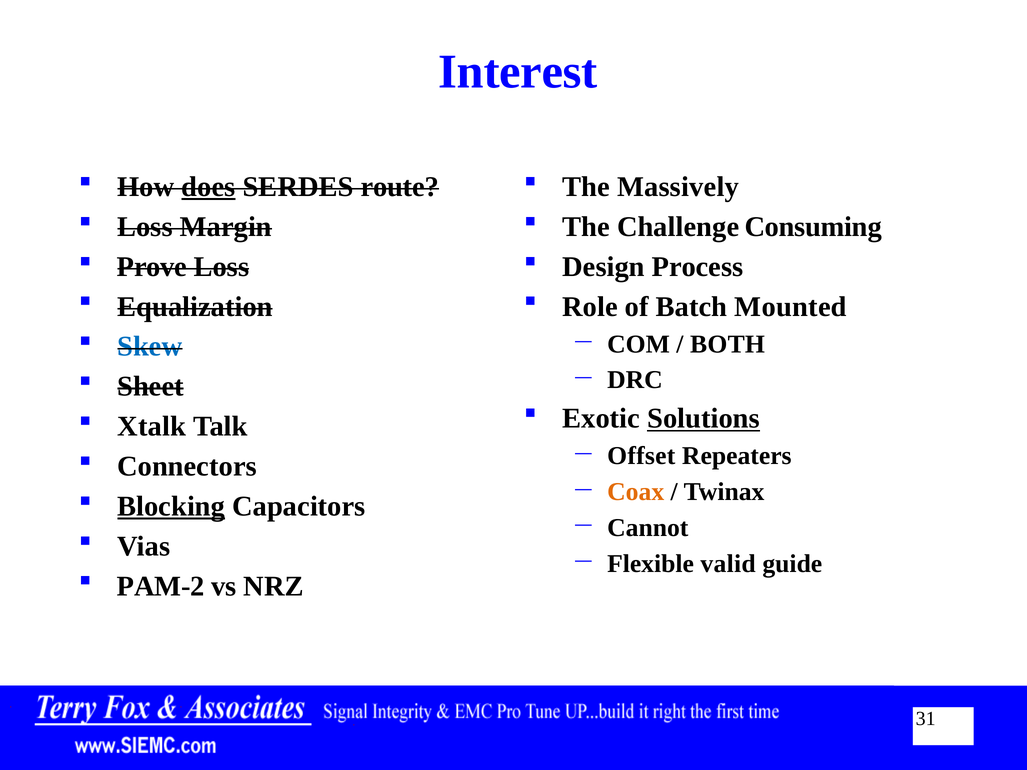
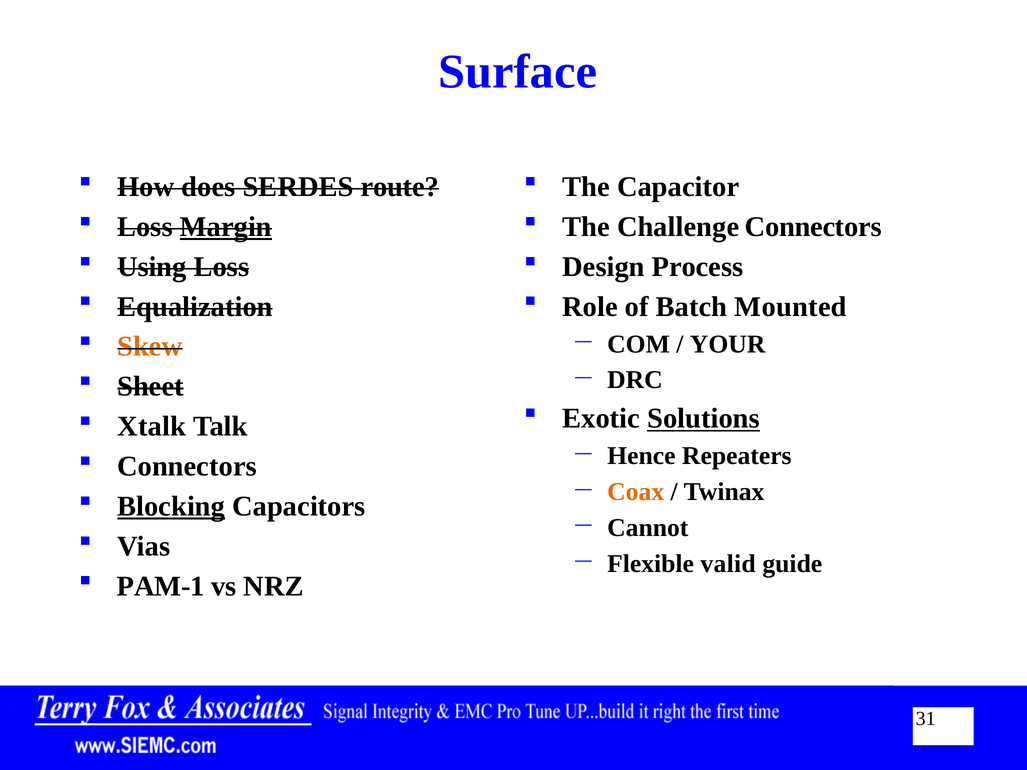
Interest: Interest -> Surface
does underline: present -> none
Massively: Massively -> Capacitor
Margin underline: none -> present
Challenge Consuming: Consuming -> Connectors
Prove: Prove -> Using
Skew colour: blue -> orange
BOTH: BOTH -> YOUR
Offset: Offset -> Hence
PAM-2: PAM-2 -> PAM-1
